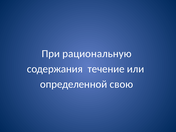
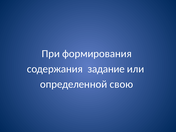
рациональную: рациональную -> формирования
течение: течение -> задание
